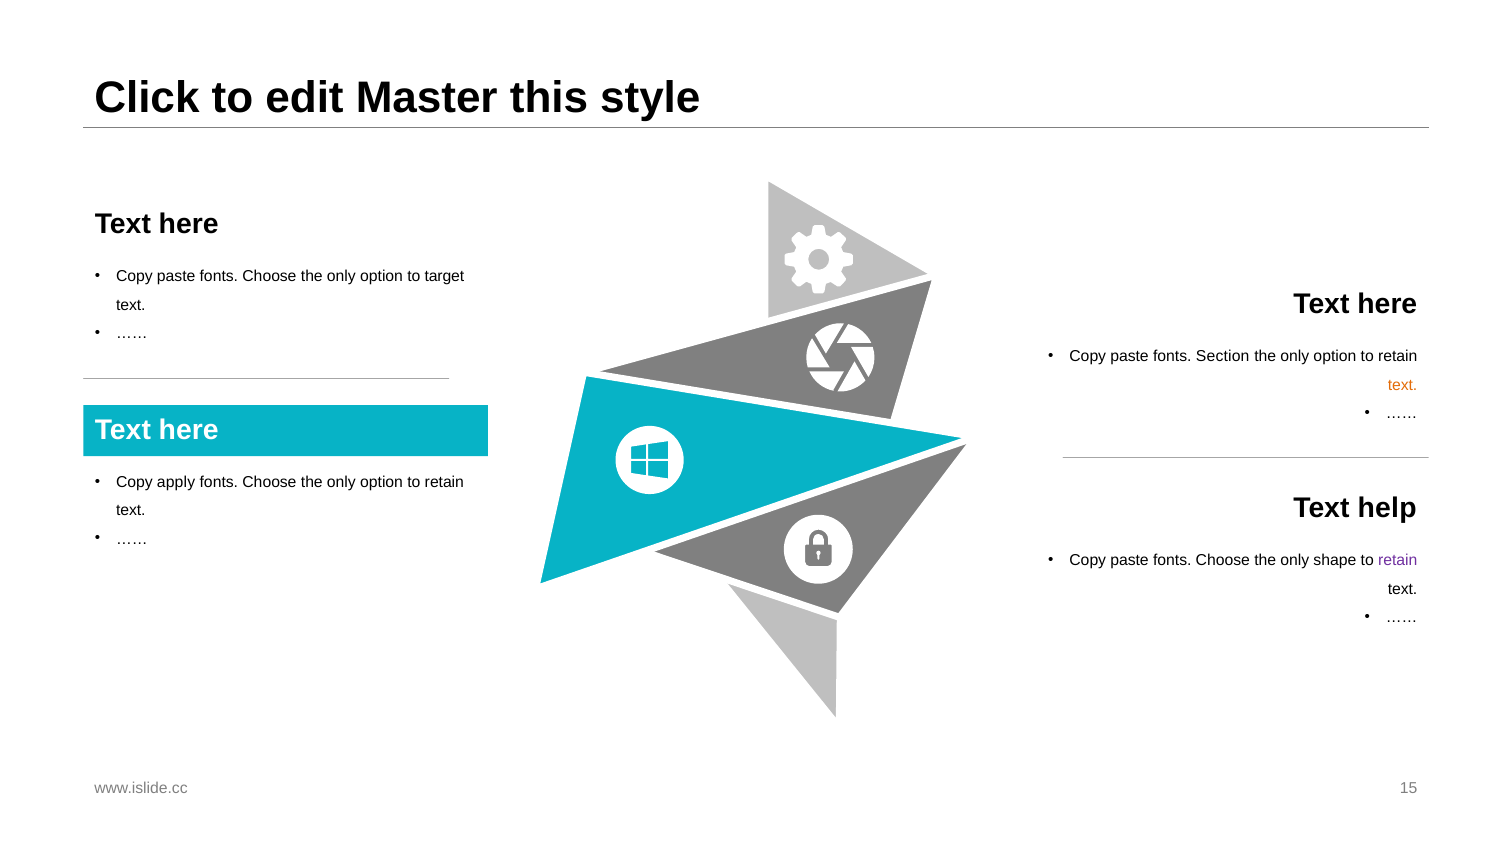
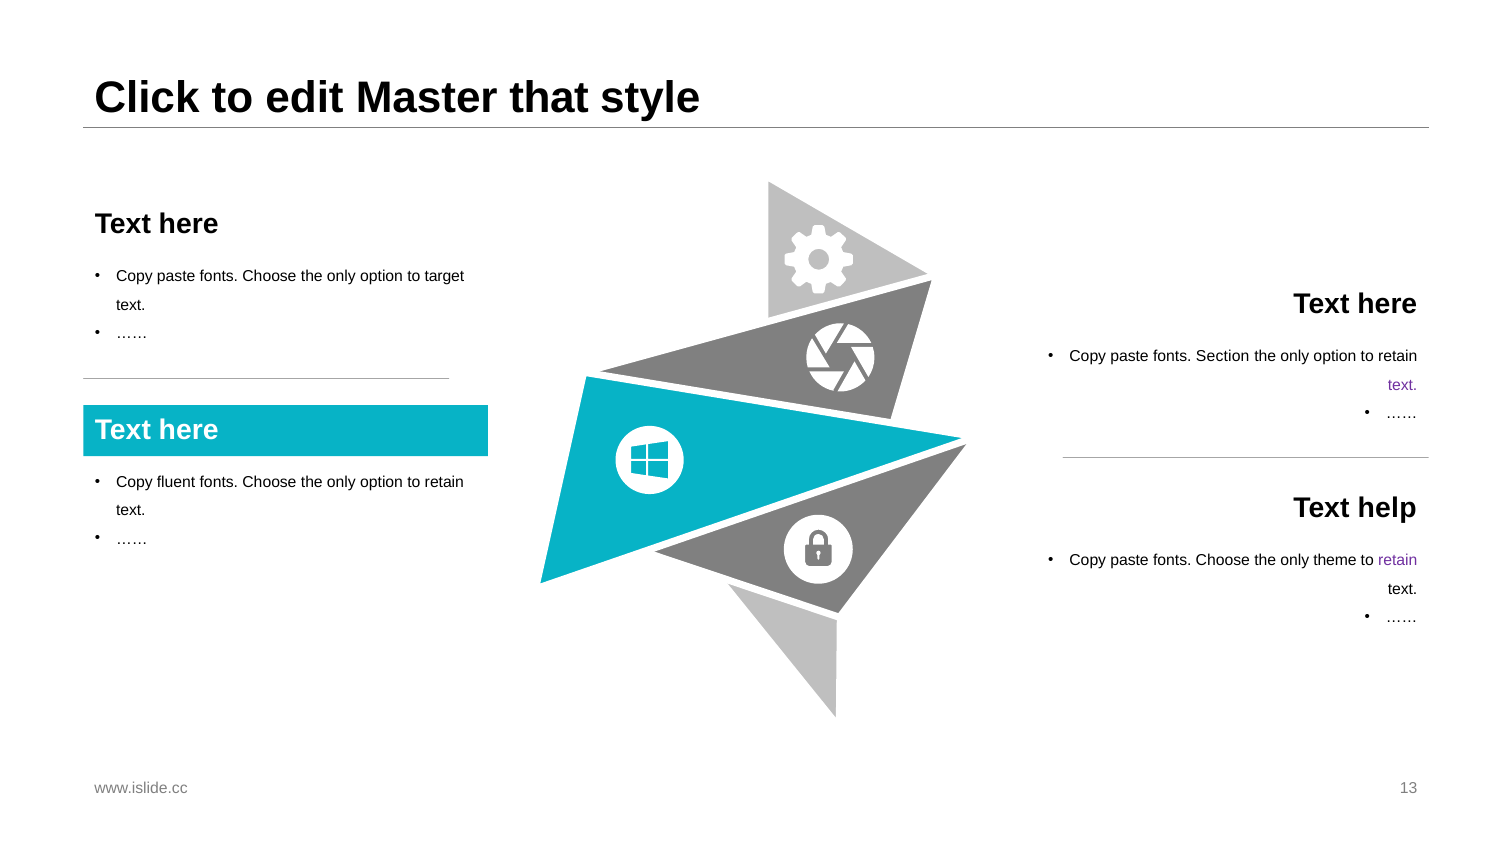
this: this -> that
text at (1403, 385) colour: orange -> purple
apply: apply -> fluent
shape: shape -> theme
15: 15 -> 13
